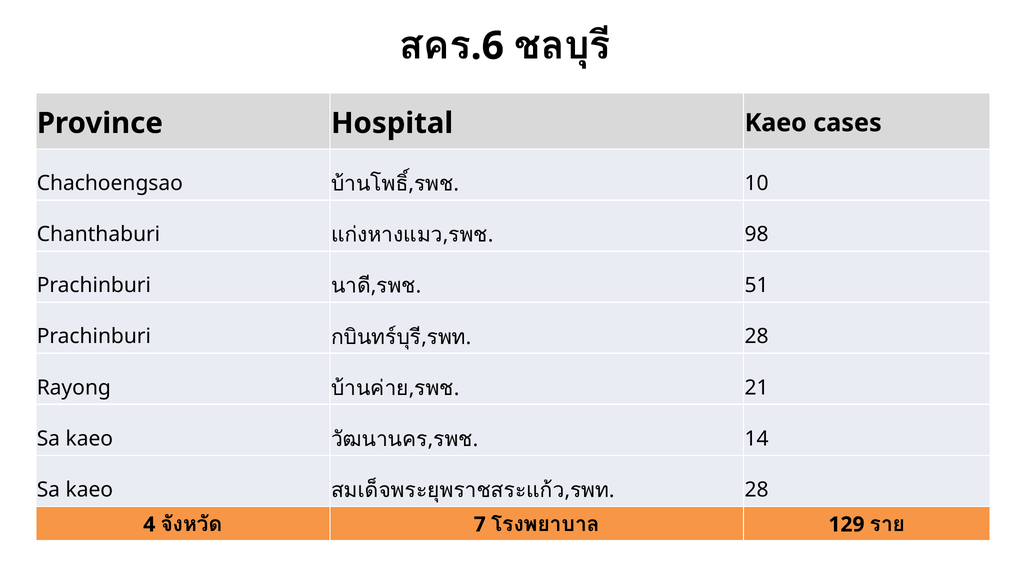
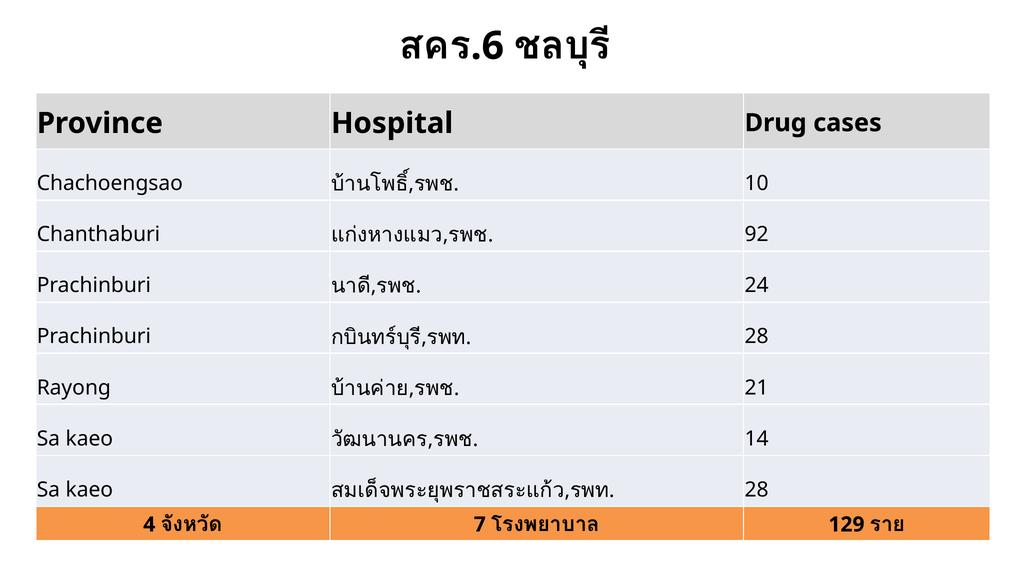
Hospital Kaeo: Kaeo -> Drug
98: 98 -> 92
51: 51 -> 24
